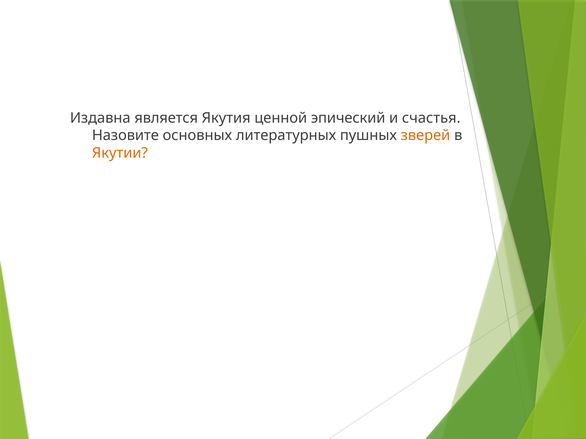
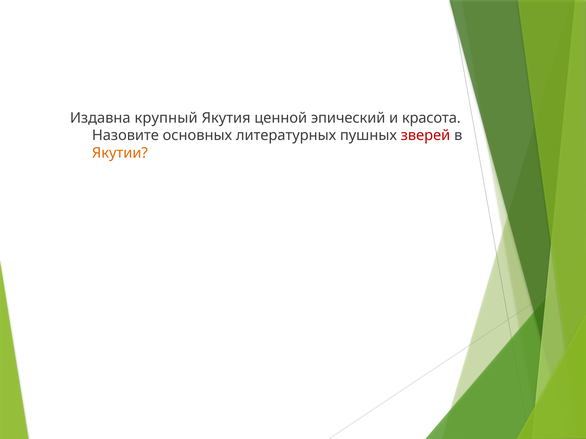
является: является -> крупный
счастья: счастья -> красота
зверей colour: orange -> red
